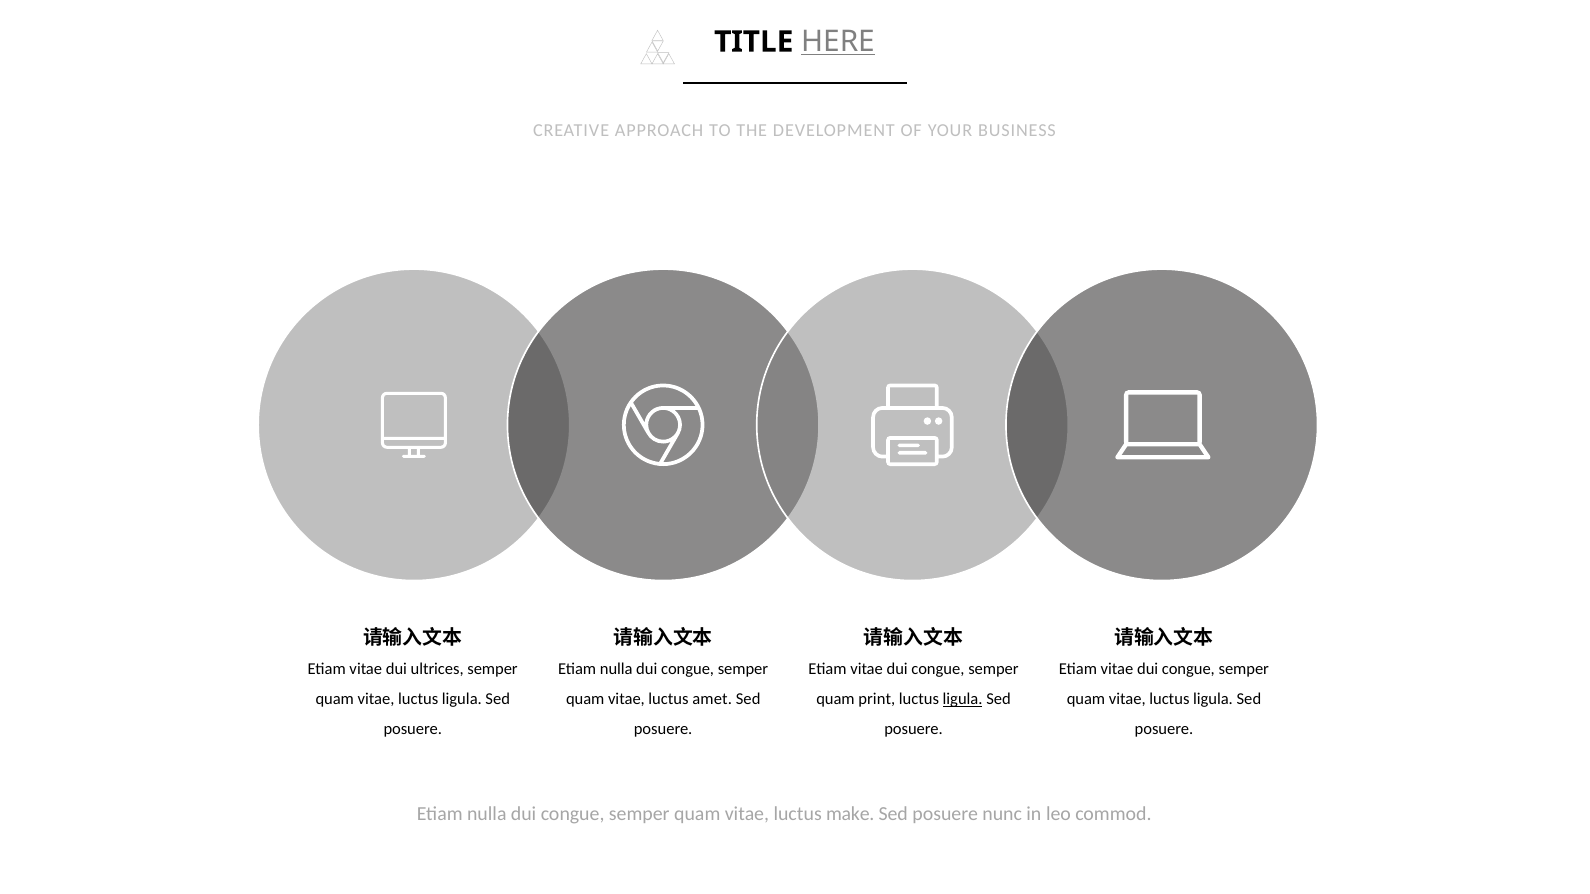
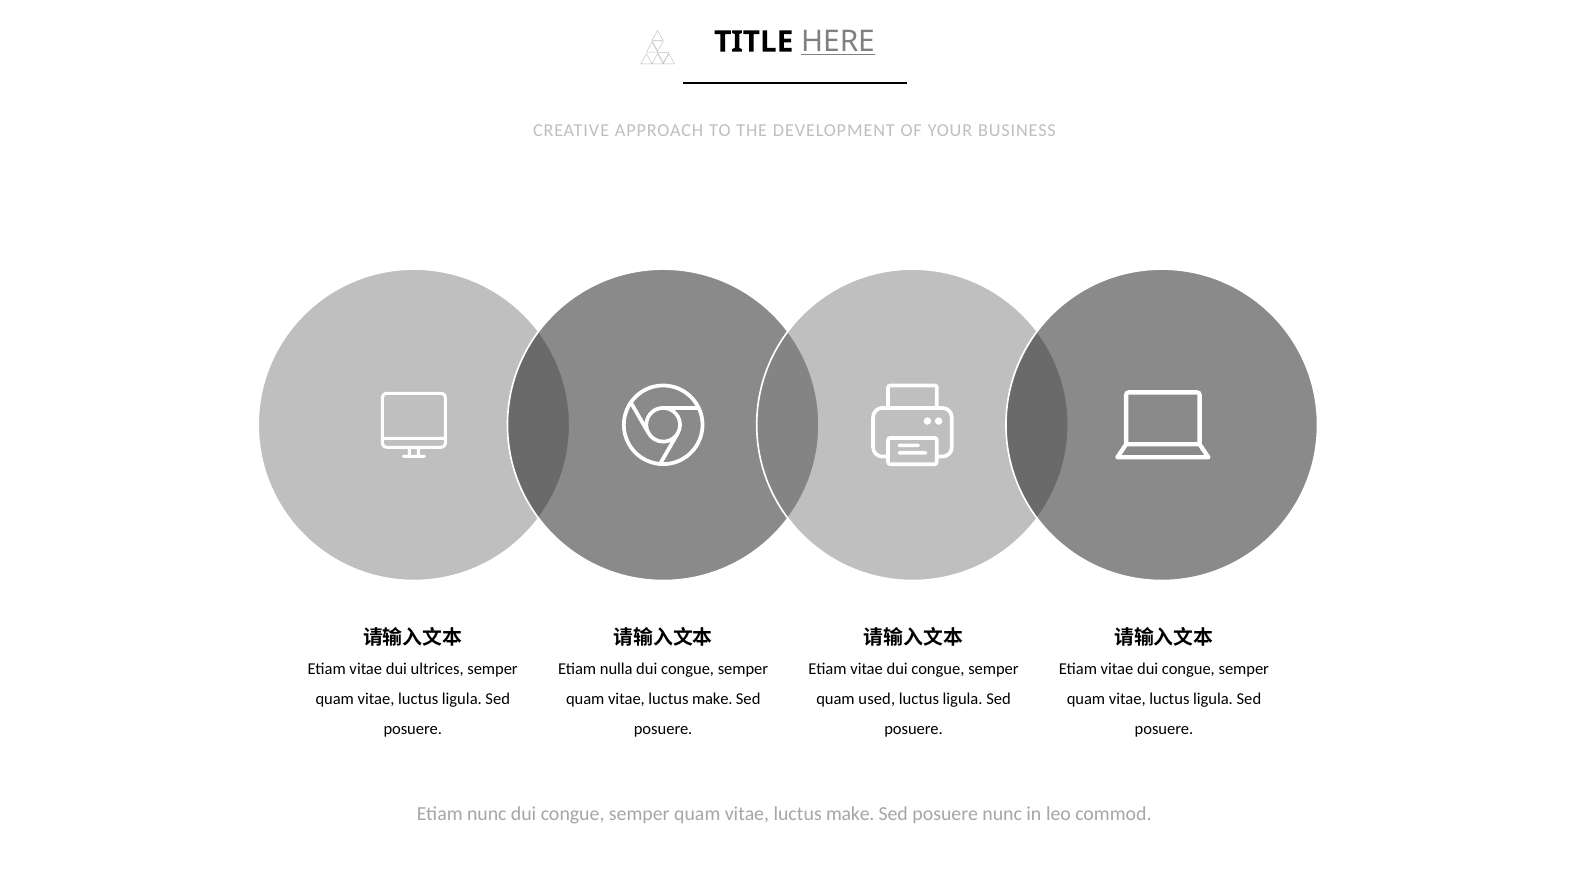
amet at (712, 700): amet -> make
print: print -> used
ligula at (963, 700) underline: present -> none
nulla at (487, 815): nulla -> nunc
